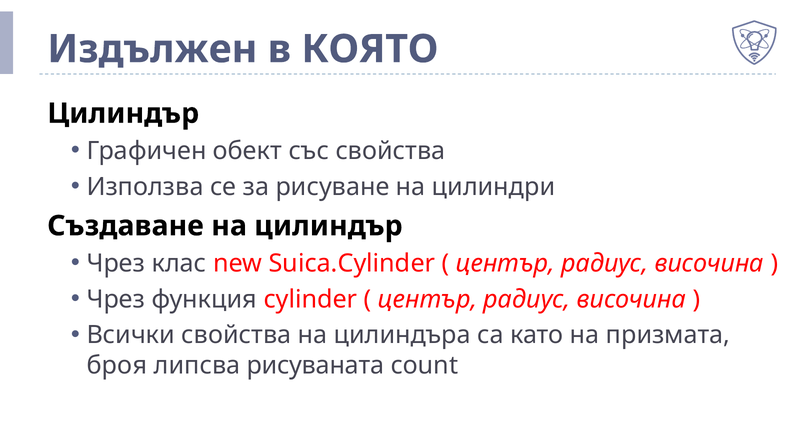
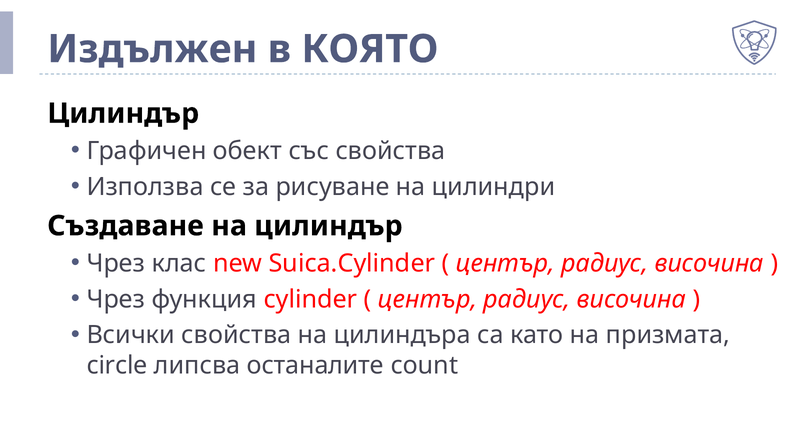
броя: броя -> circle
рисуваната: рисуваната -> останалите
